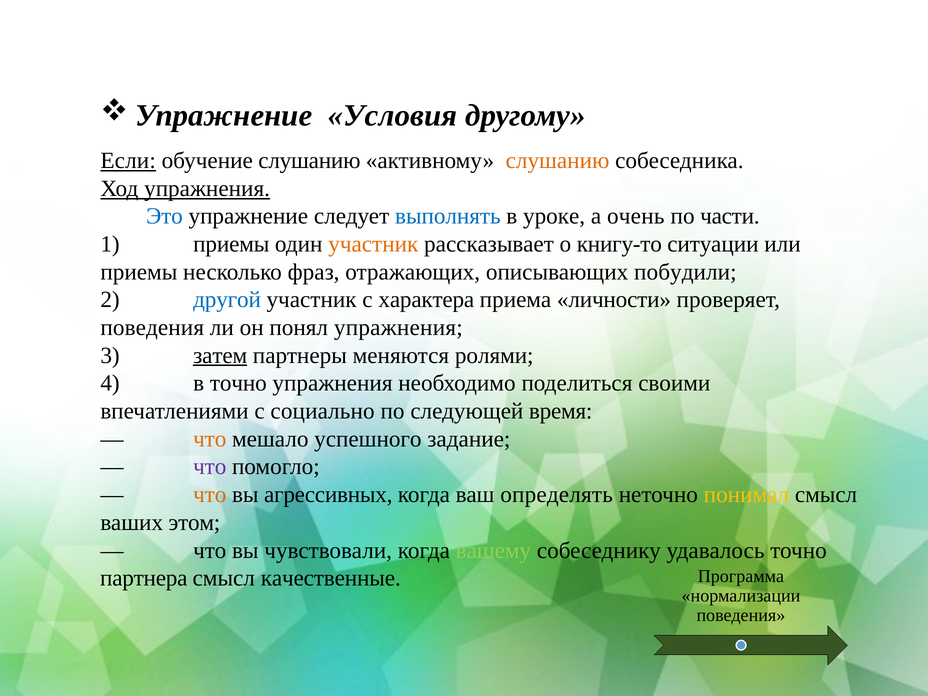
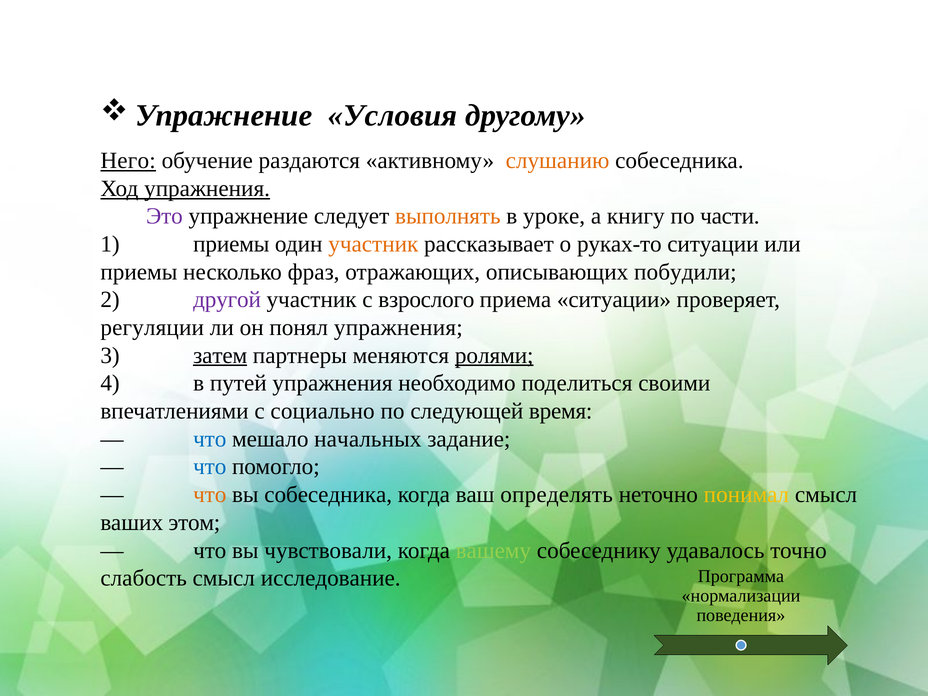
Если: Если -> Него
обучение слушанию: слушанию -> раздаются
Это colour: blue -> purple
выполнять colour: blue -> orange
очень: очень -> книгу
книгу-то: книгу-то -> руках-то
другой colour: blue -> purple
характера: характера -> взрослого
приема личности: личности -> ситуации
поведения at (152, 328): поведения -> регуляции
ролями underline: none -> present
в точно: точно -> путей
что at (210, 439) colour: orange -> blue
успешного: успешного -> начальных
что at (210, 467) colour: purple -> blue
вы агрессивных: агрессивных -> собеседника
партнера: партнера -> слабость
качественные: качественные -> исследование
